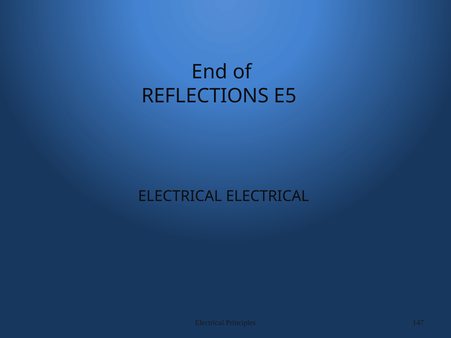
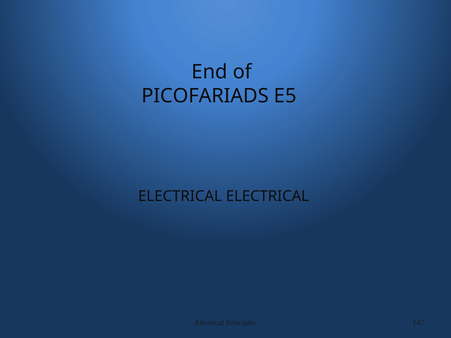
REFLECTIONS: REFLECTIONS -> PICOFARIADS
